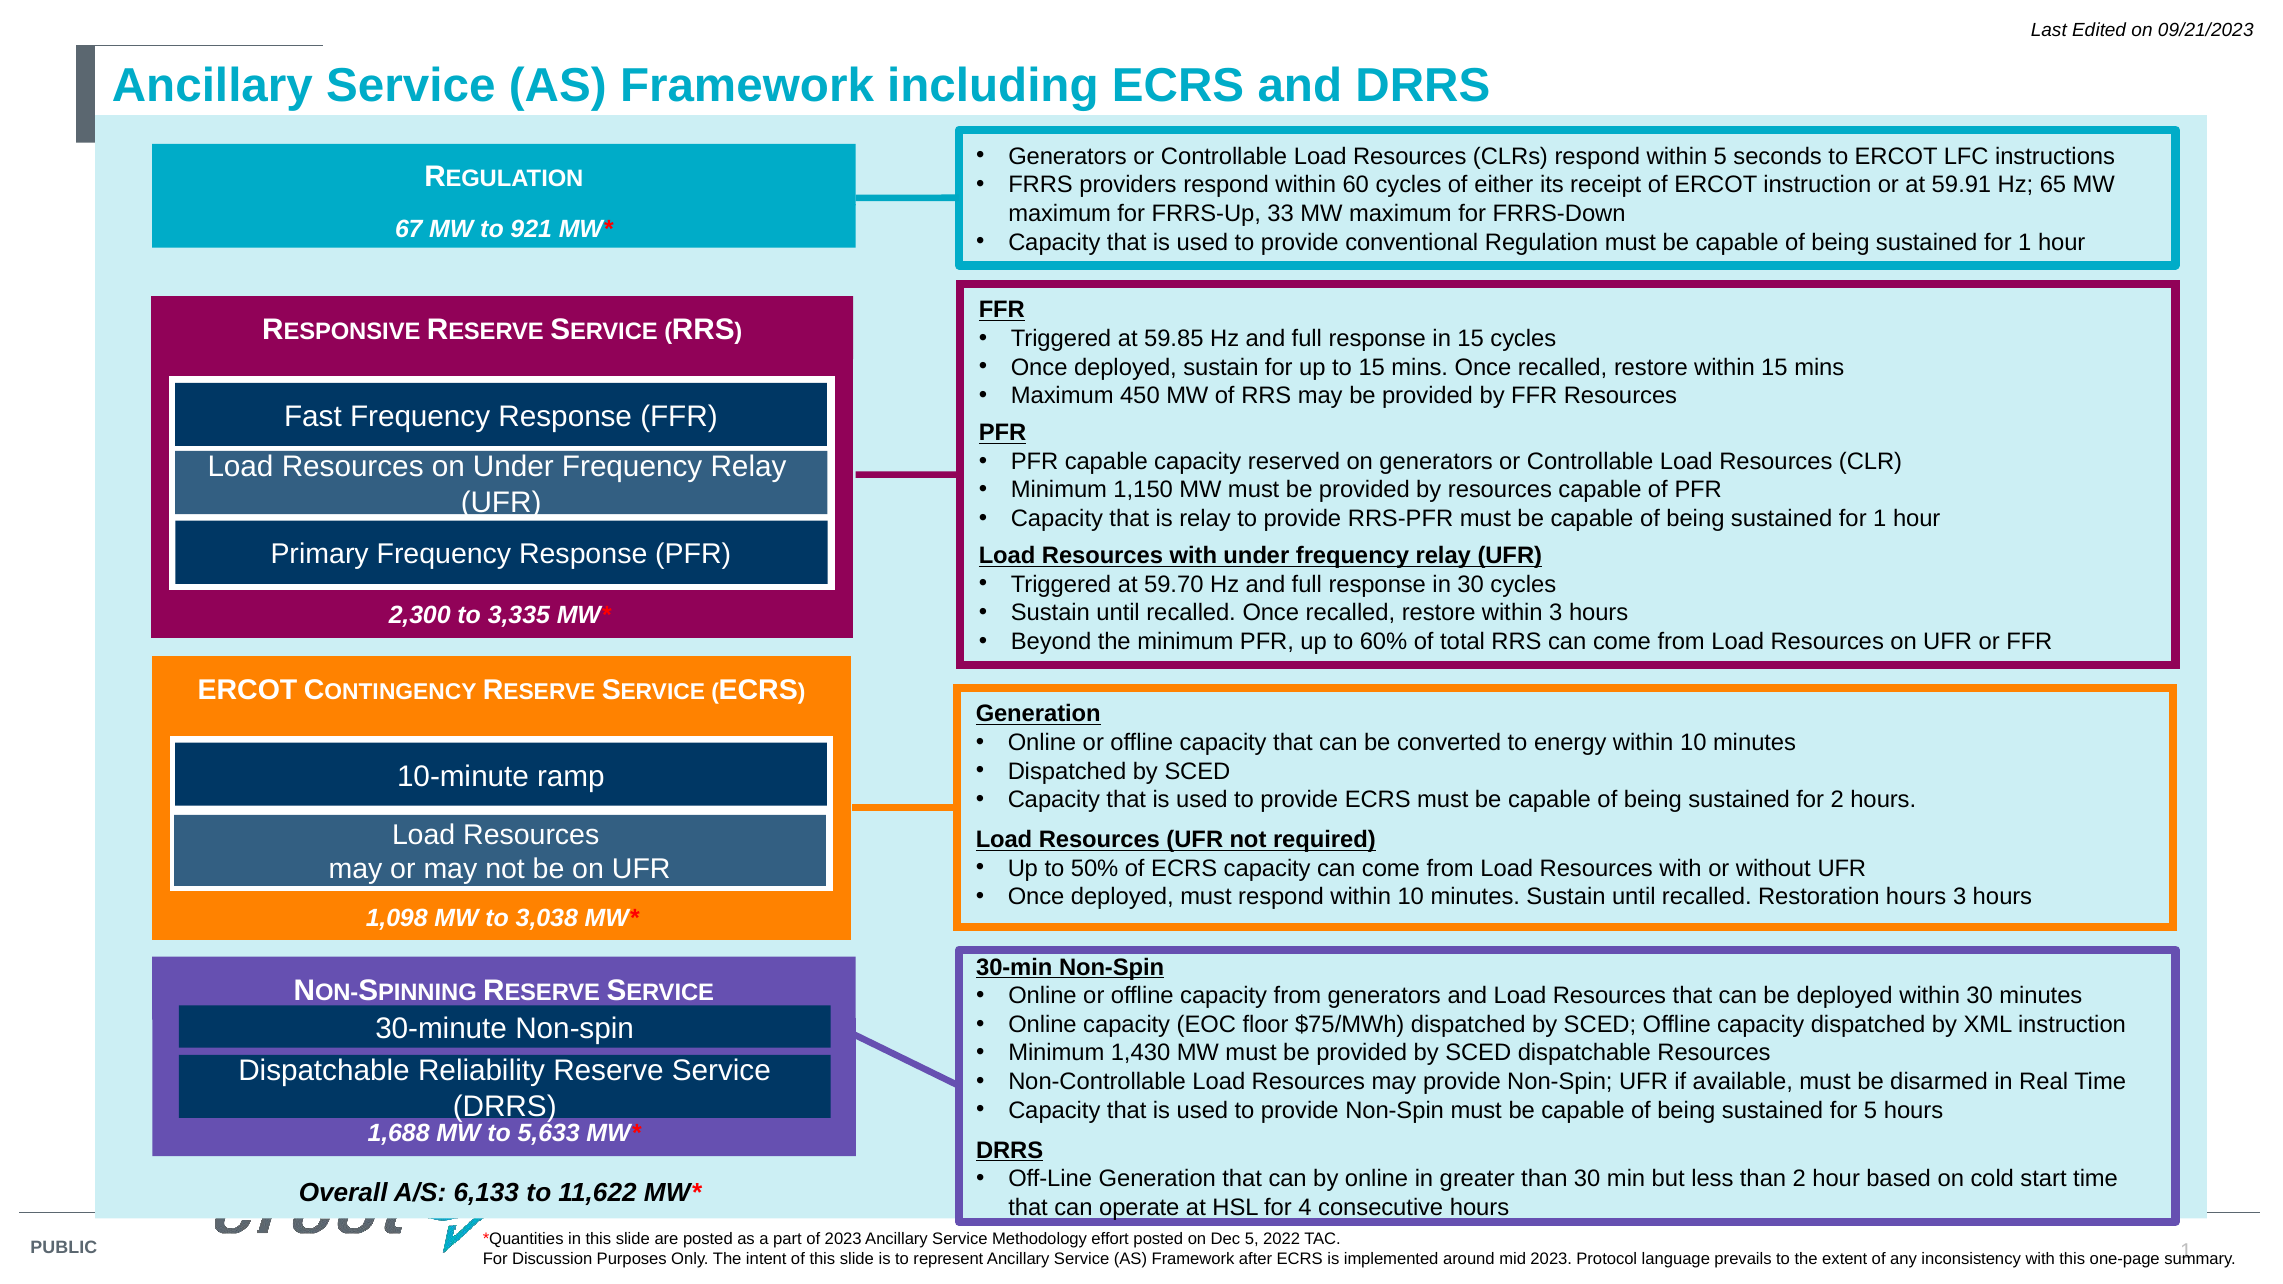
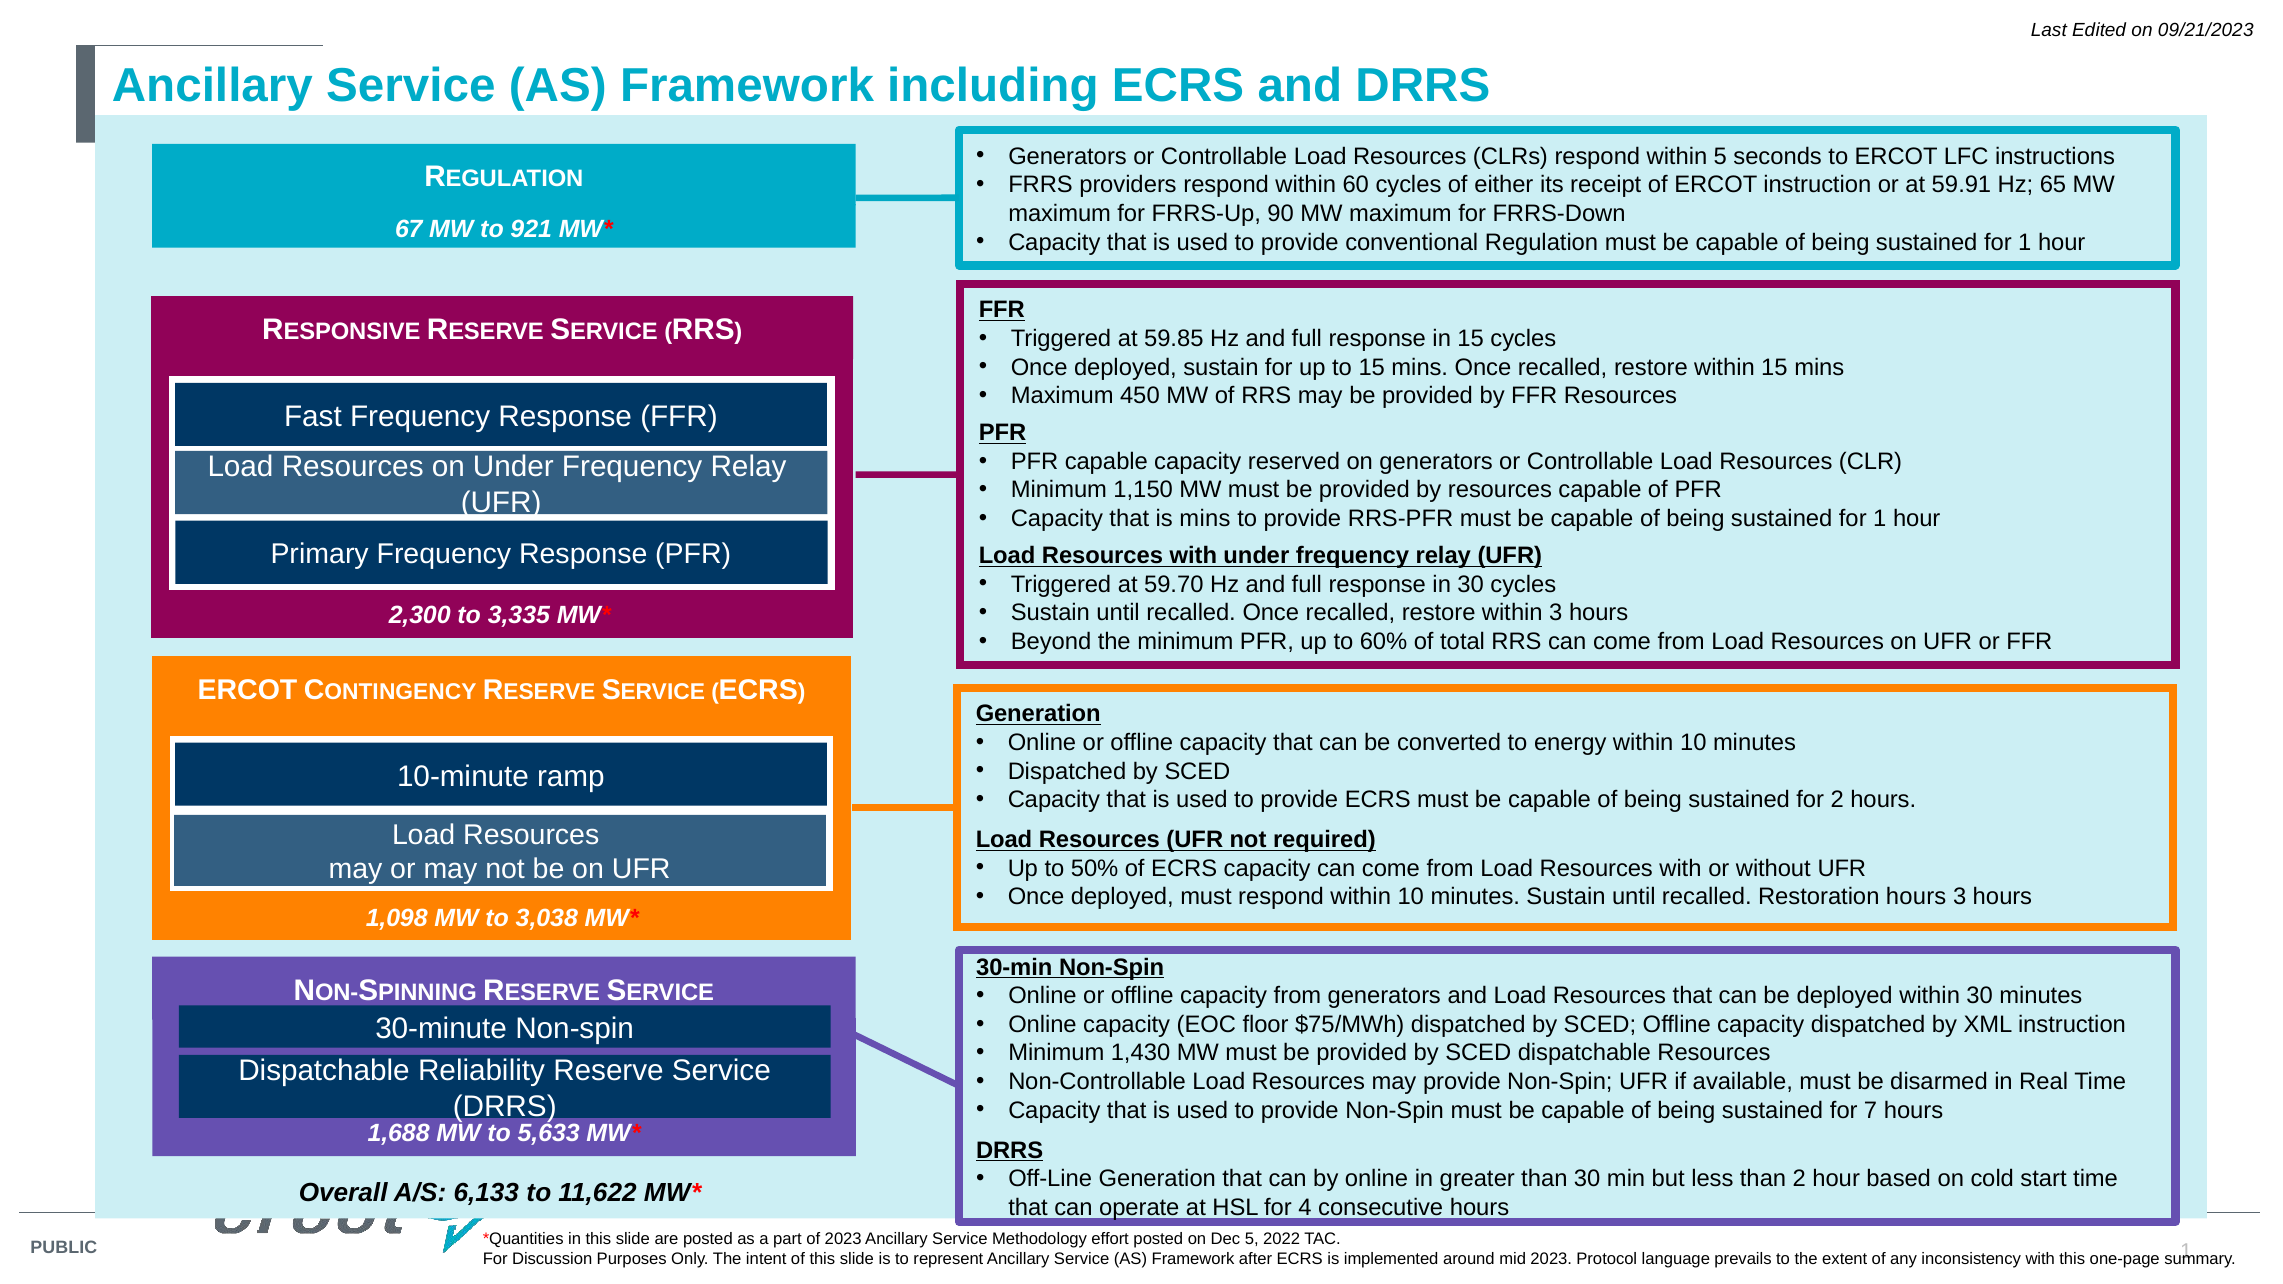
33: 33 -> 90
is relay: relay -> mins
for 5: 5 -> 7
